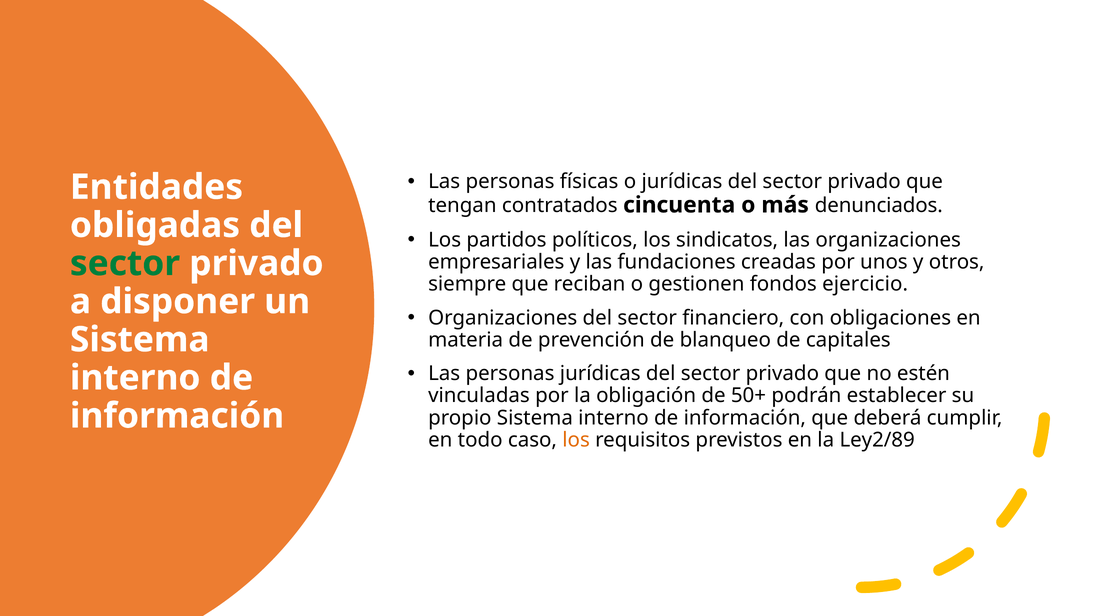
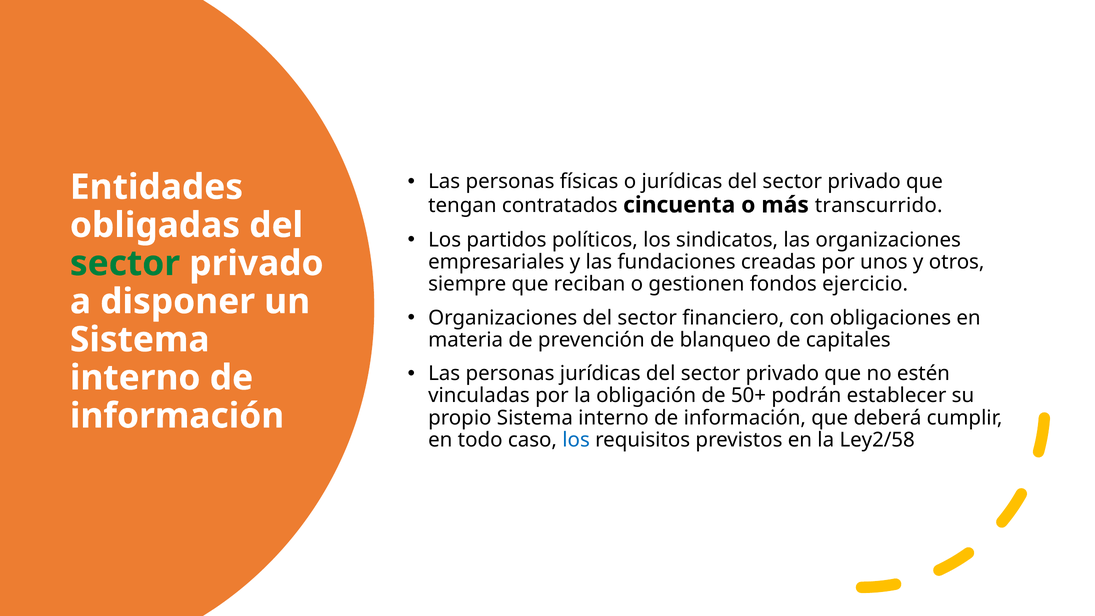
denunciados: denunciados -> transcurrido
los at (576, 440) colour: orange -> blue
Ley2/89: Ley2/89 -> Ley2/58
